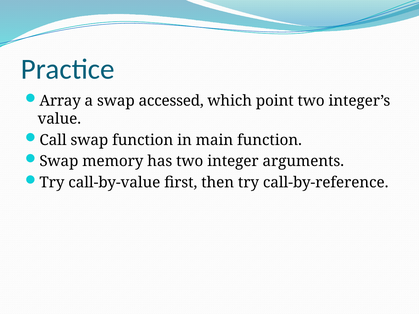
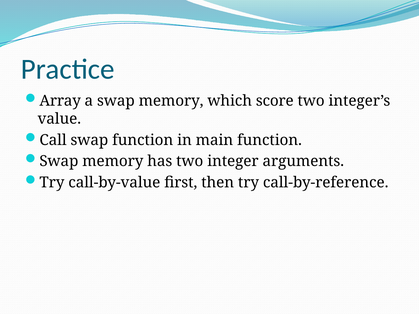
a swap accessed: accessed -> memory
point: point -> score
